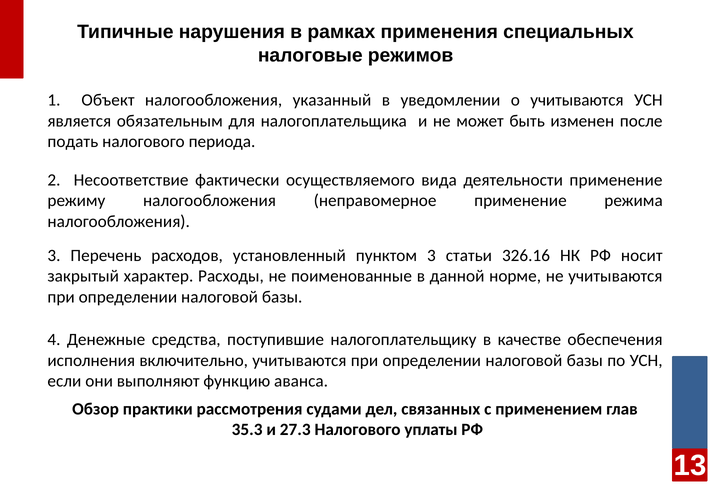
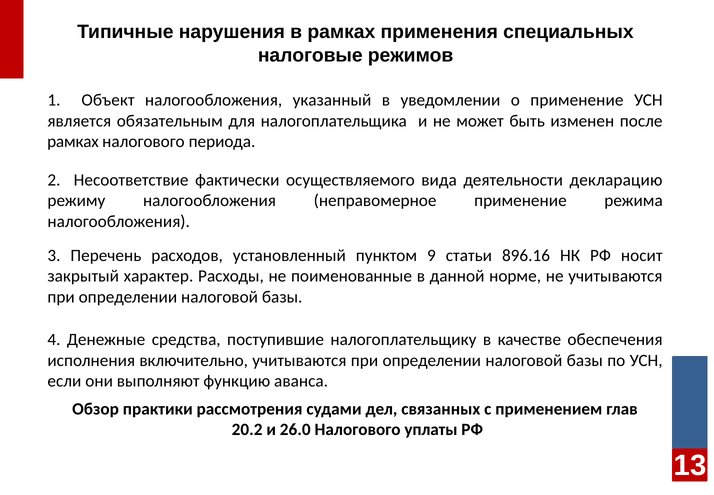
о учитываются: учитываются -> применение
подать at (73, 142): подать -> рамках
деятельности применение: применение -> декларацию
пунктом 3: 3 -> 9
326.16: 326.16 -> 896.16
35.3: 35.3 -> 20.2
27.3: 27.3 -> 26.0
